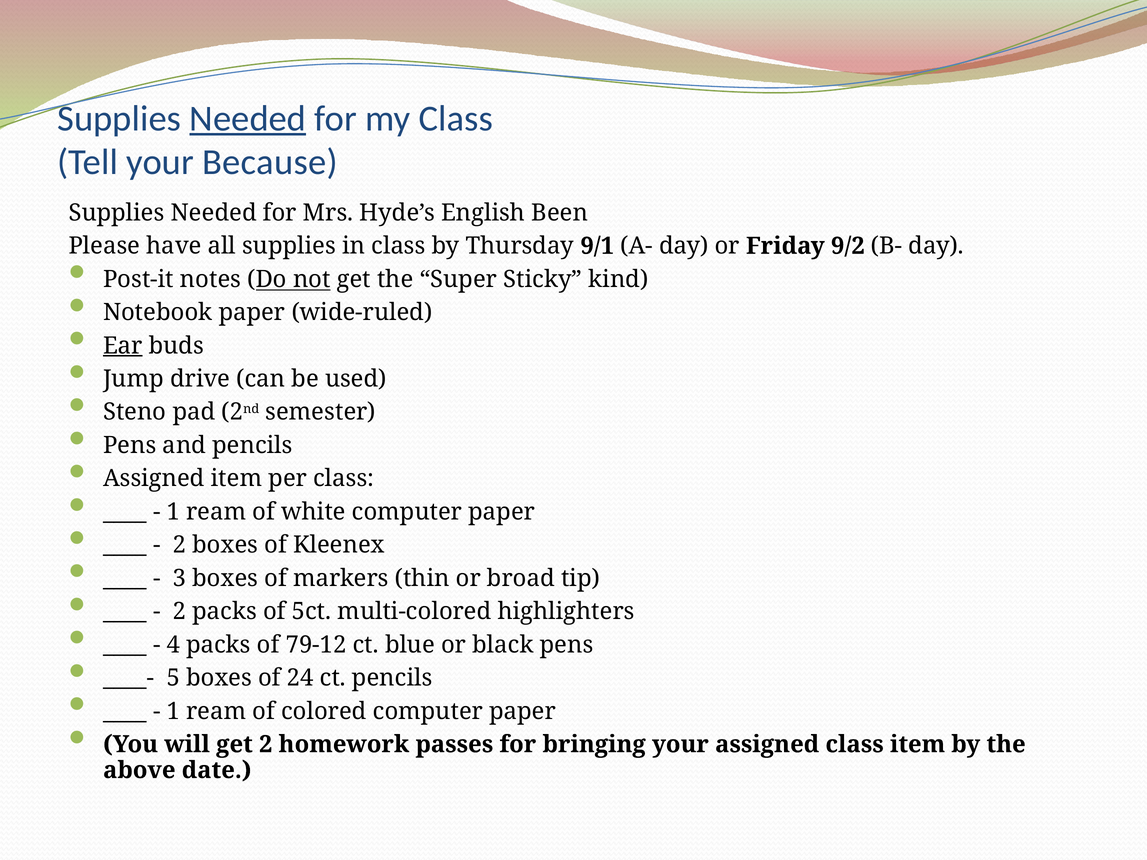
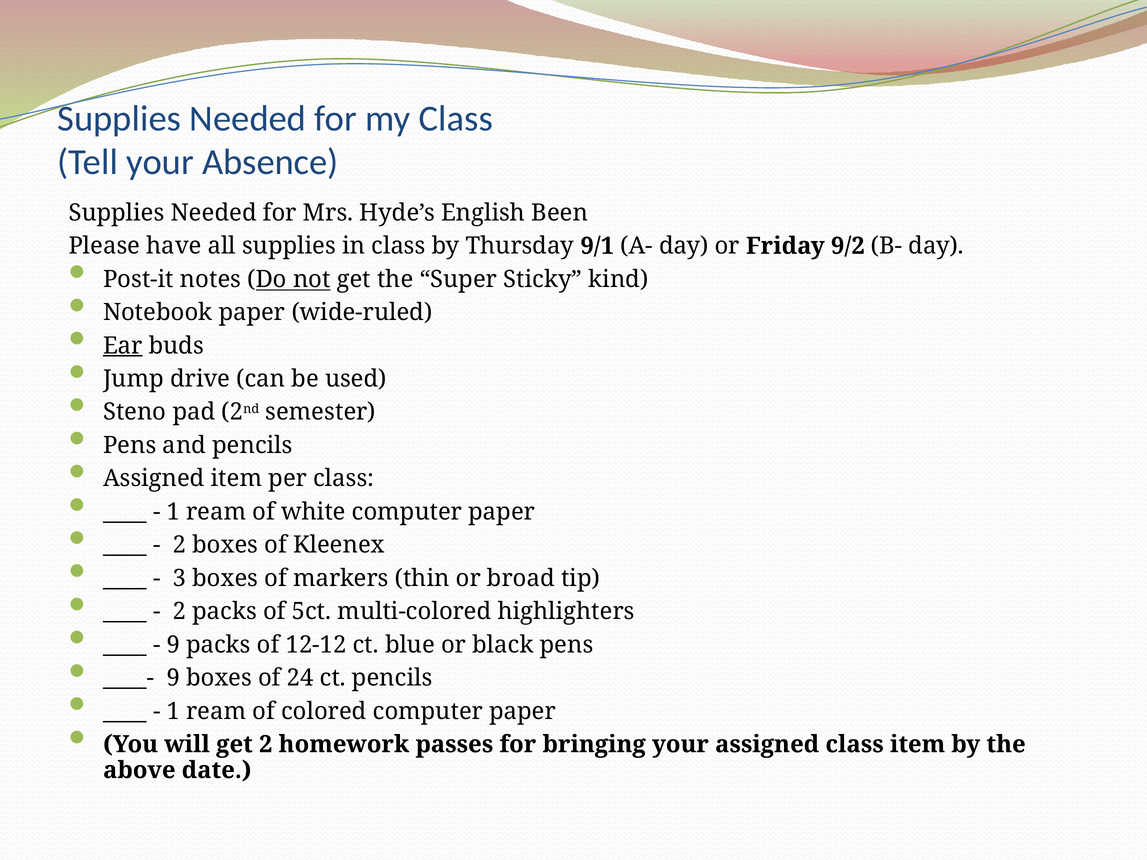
Needed at (248, 118) underline: present -> none
Because: Because -> Absence
4 at (173, 645): 4 -> 9
79-12: 79-12 -> 12-12
5 at (173, 678): 5 -> 9
